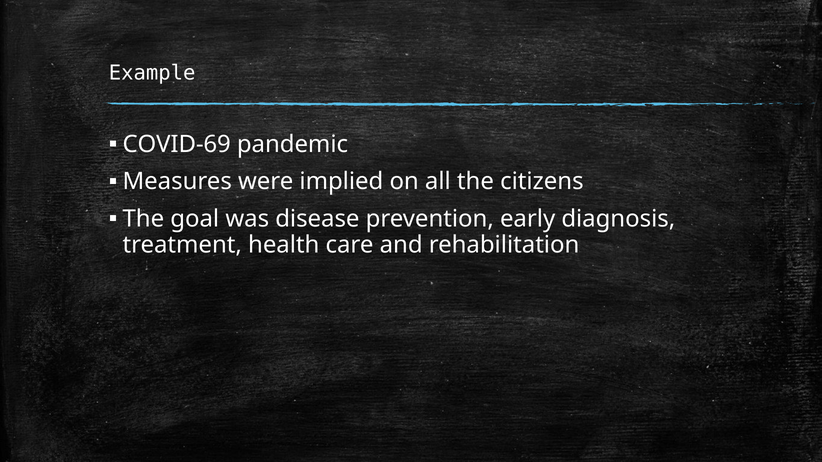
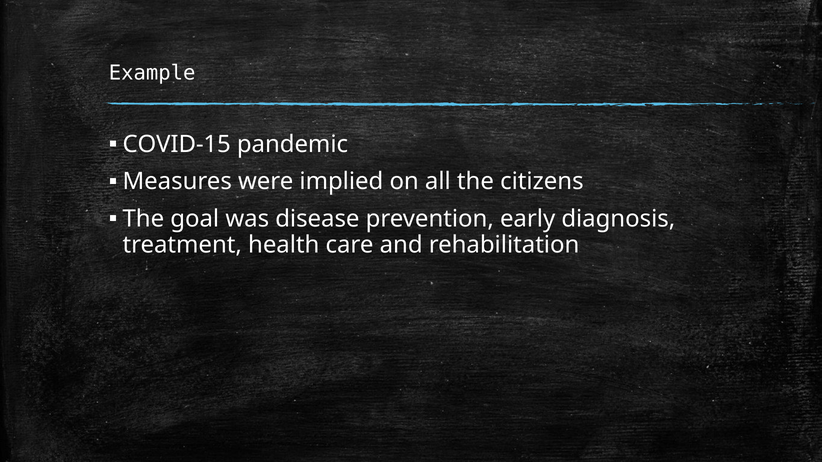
COVID-69: COVID-69 -> COVID-15
